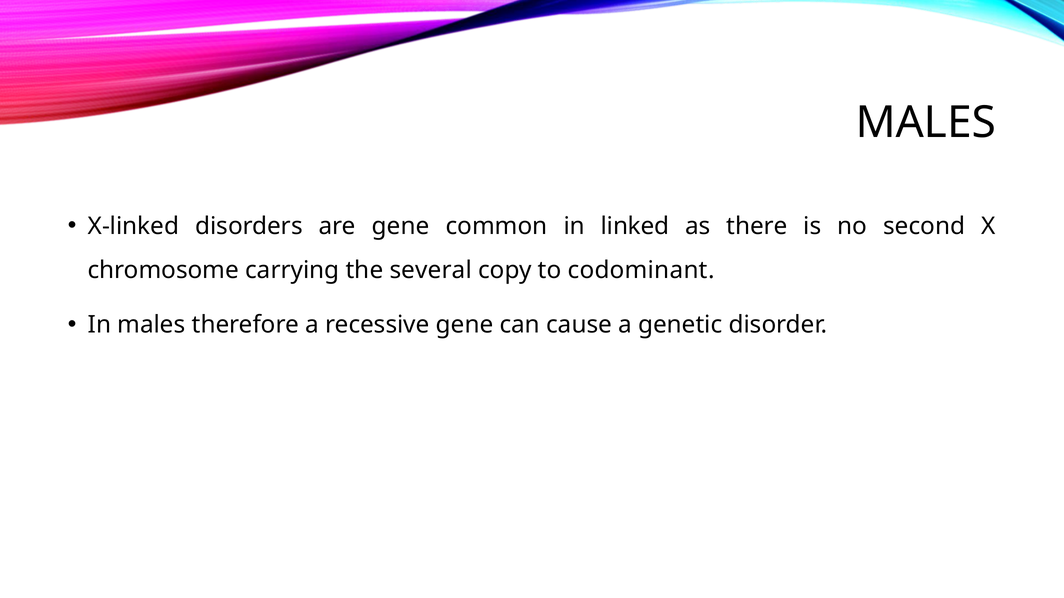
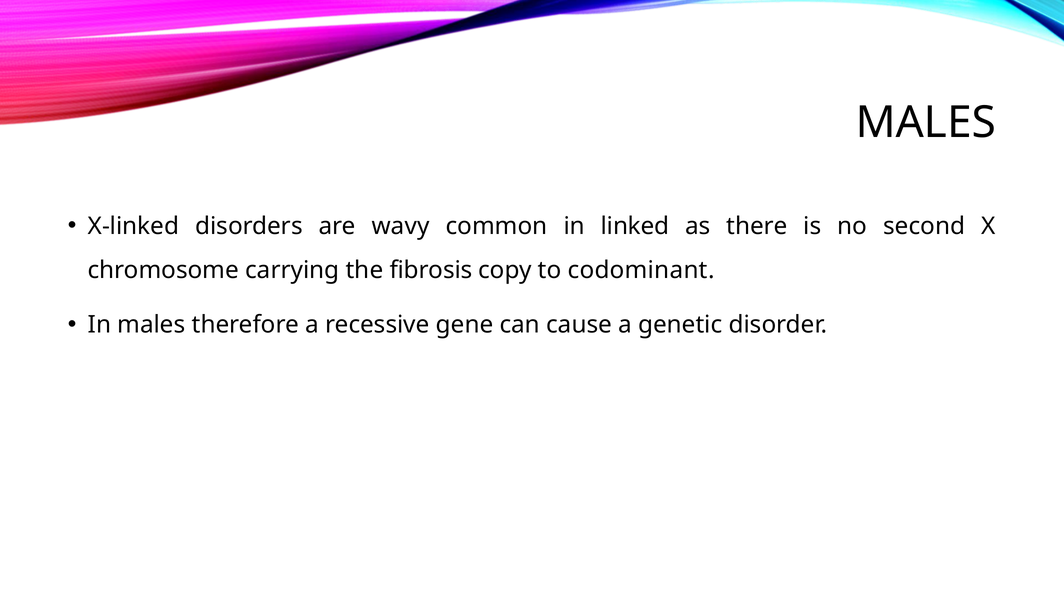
are gene: gene -> wavy
several: several -> fibrosis
